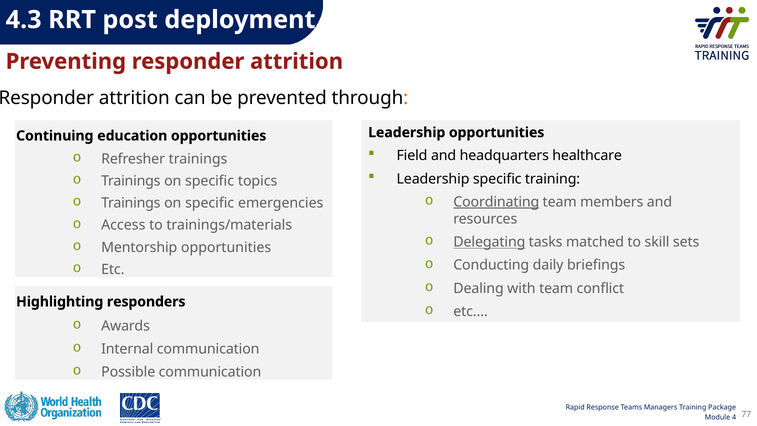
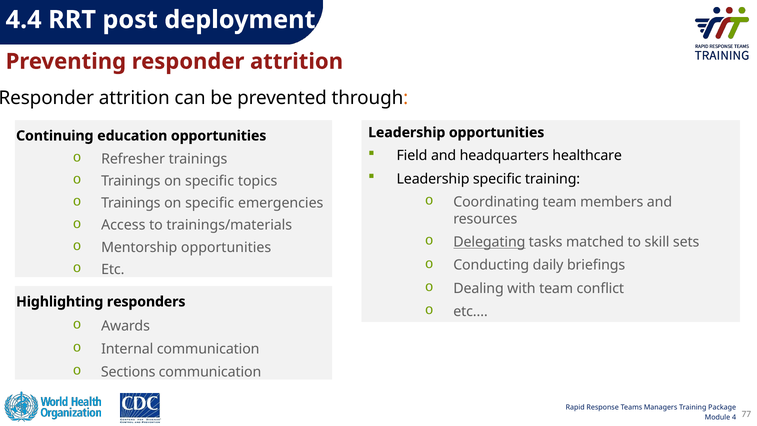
4.3: 4.3 -> 4.4
Coordinating underline: present -> none
Possible: Possible -> Sections
